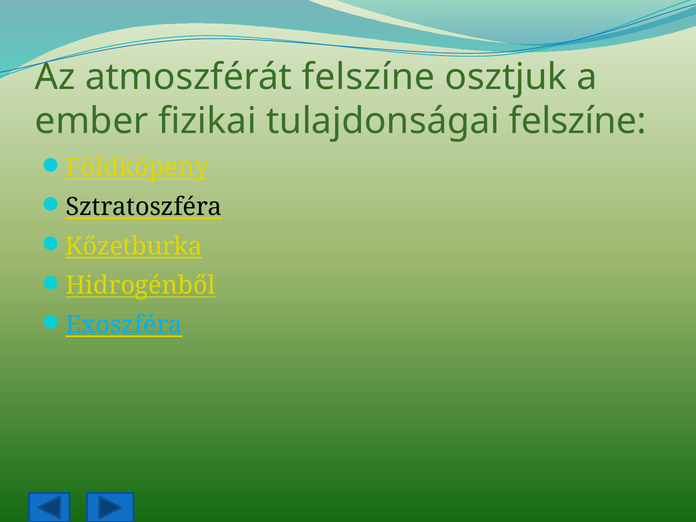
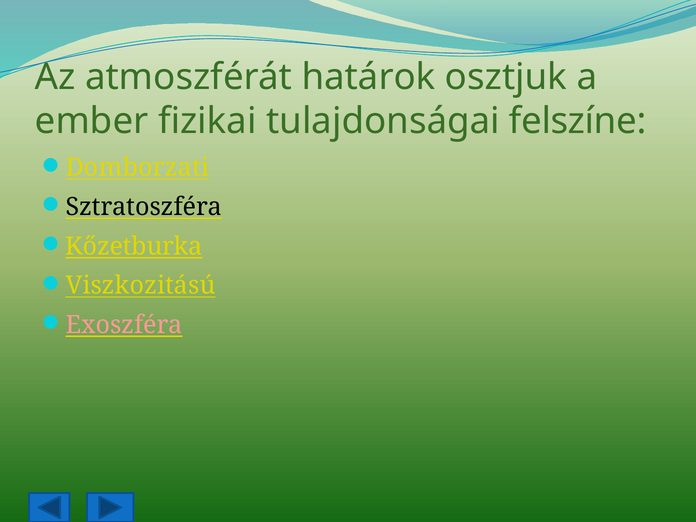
atmoszférát felszíne: felszíne -> határok
Földköpeny: Földköpeny -> Domborzati
Hidrogénből: Hidrogénből -> Viszkozitású
Exoszféra colour: light blue -> pink
